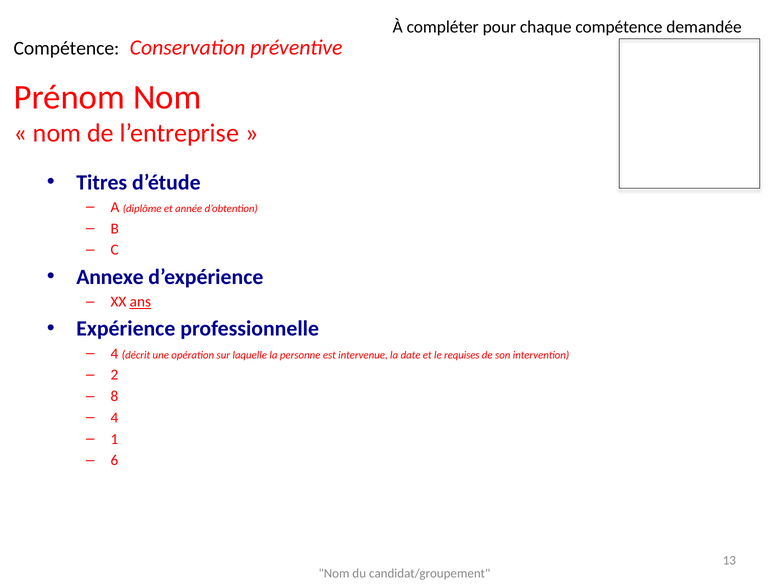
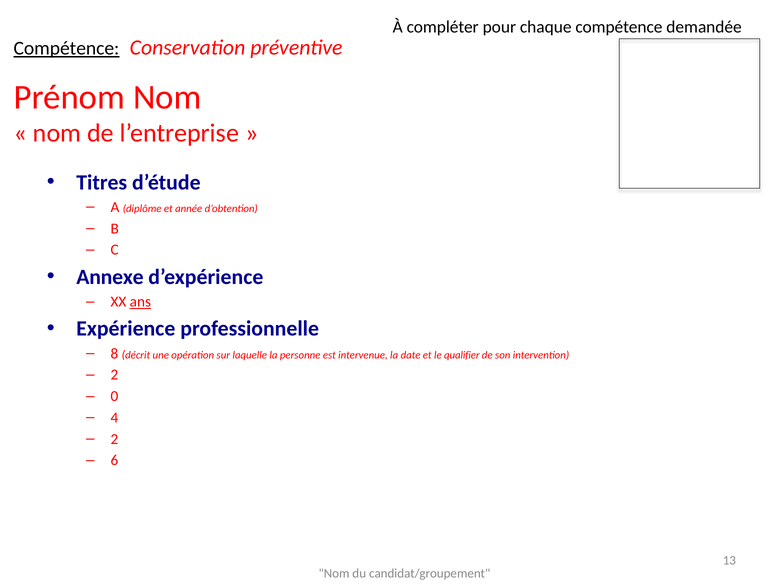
Compétence at (66, 48) underline: none -> present
4 at (114, 354): 4 -> 8
requises: requises -> qualifier
8: 8 -> 0
1 at (114, 439): 1 -> 2
